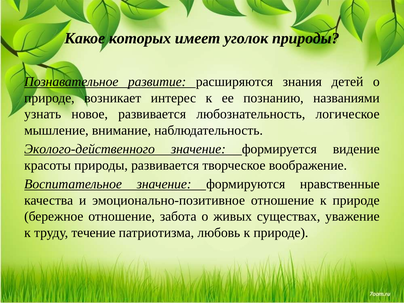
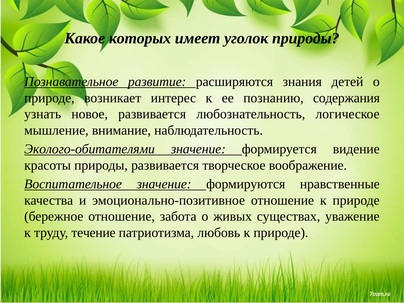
названиями: названиями -> содержания
Эколого-действенного: Эколого-действенного -> Эколого-обитателями
